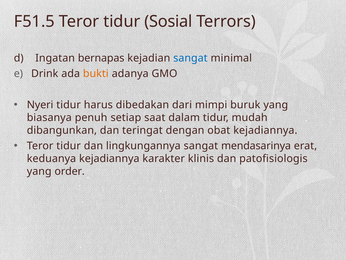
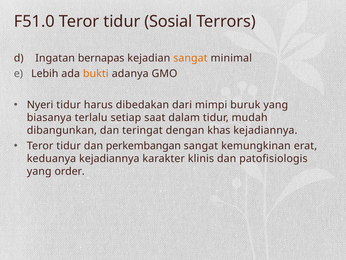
F51.5: F51.5 -> F51.0
sangat at (190, 58) colour: blue -> orange
Drink: Drink -> Lebih
penuh: penuh -> terlalu
obat: obat -> khas
lingkungannya: lingkungannya -> perkembangan
mendasarinya: mendasarinya -> kemungkinan
